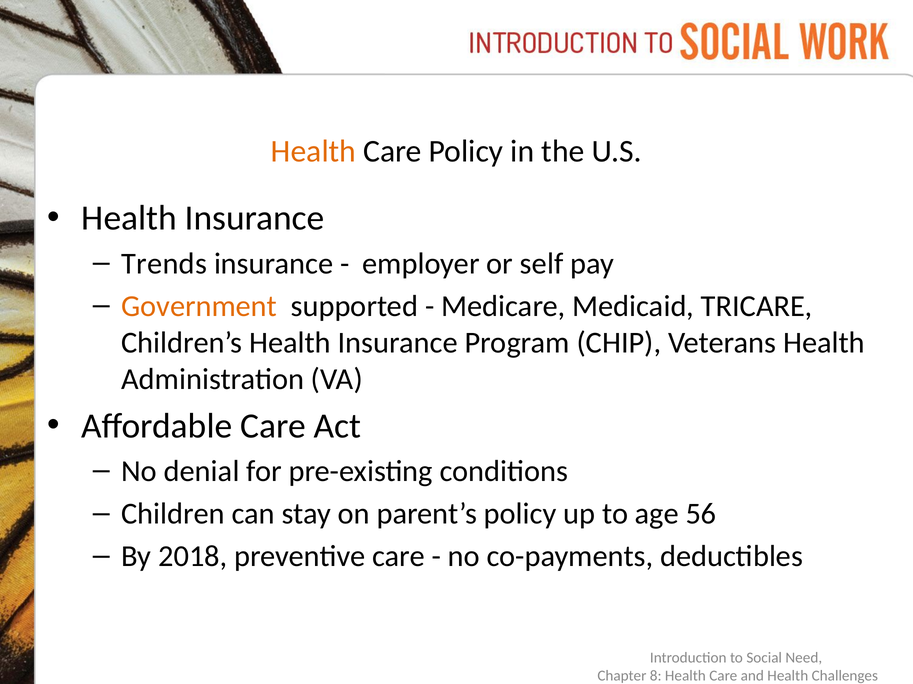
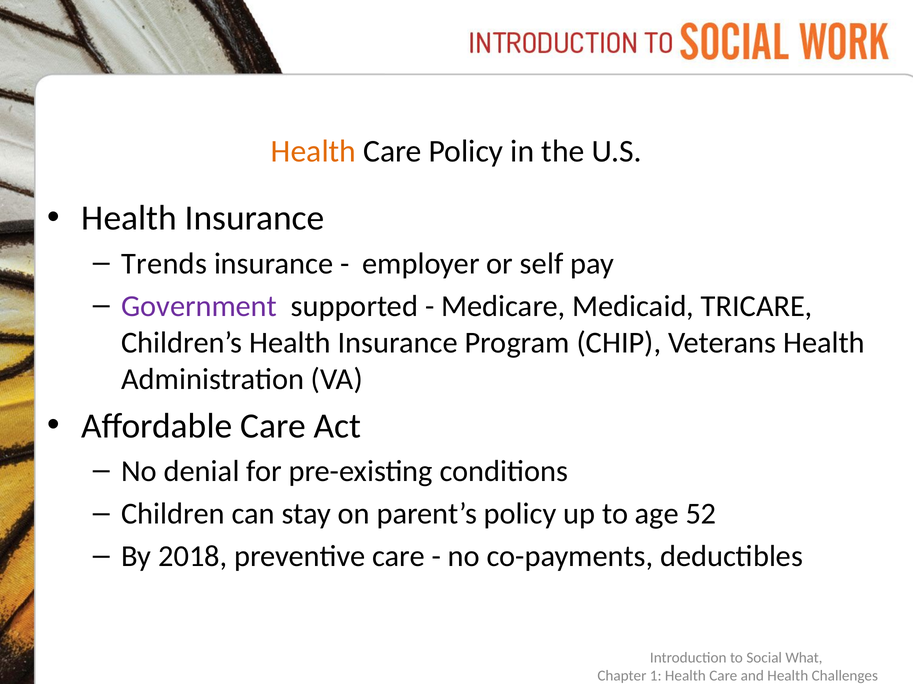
Government colour: orange -> purple
56: 56 -> 52
Need: Need -> What
8: 8 -> 1
